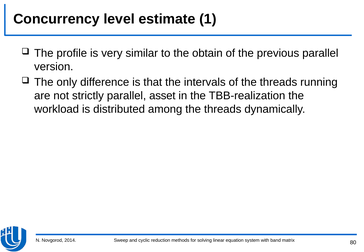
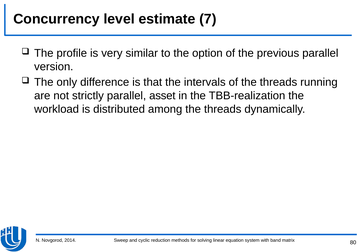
1: 1 -> 7
obtain: obtain -> option
